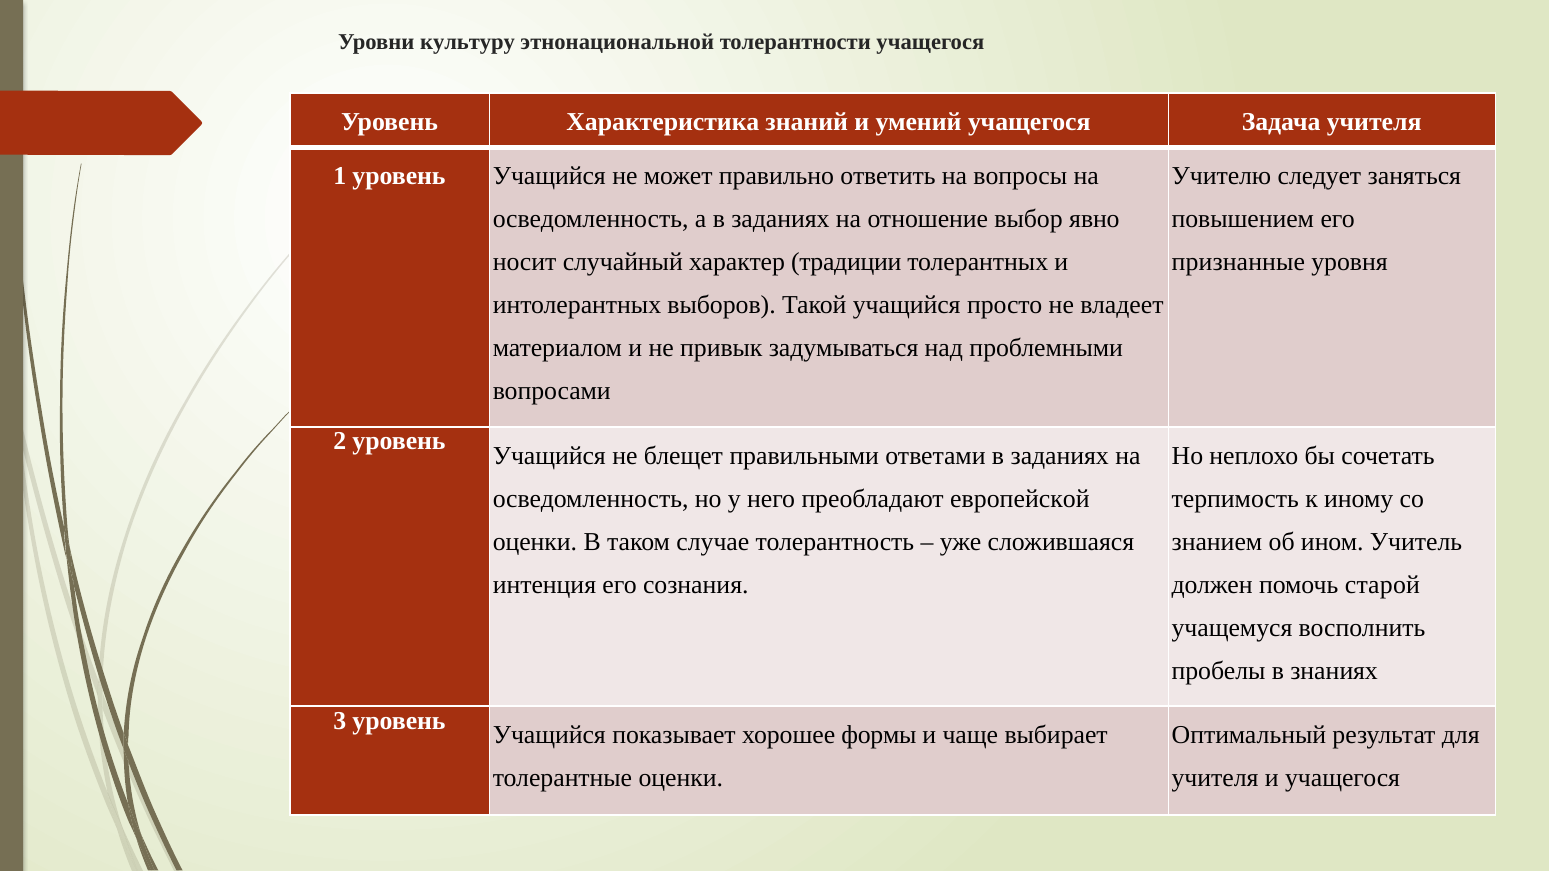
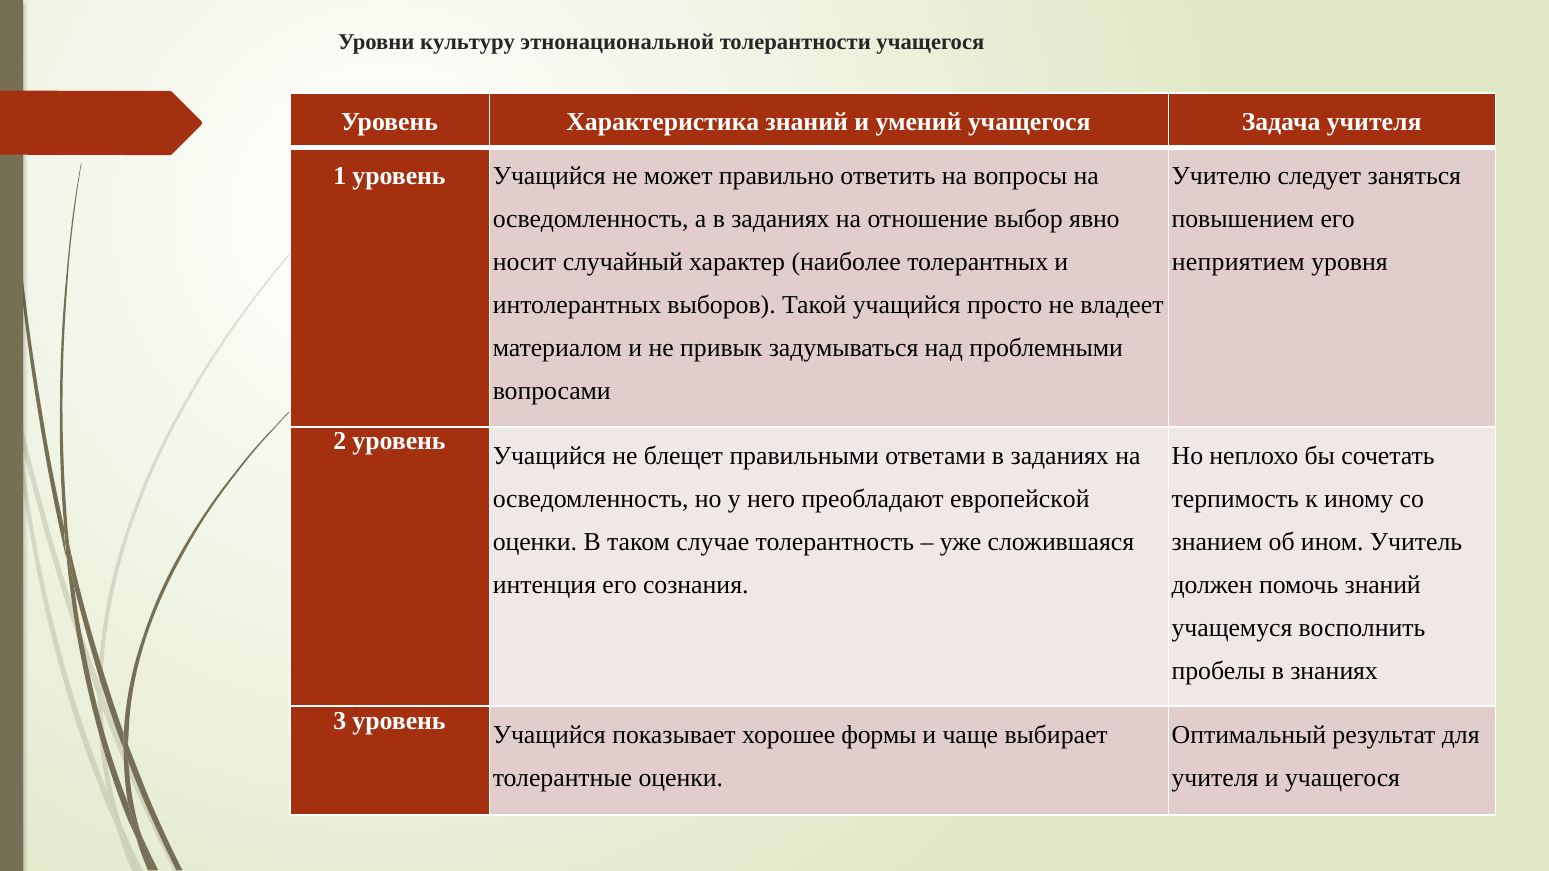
традиции: традиции -> наиболее
признанные: признанные -> неприятием
помочь старой: старой -> знаний
